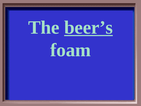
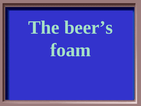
beer’s underline: present -> none
